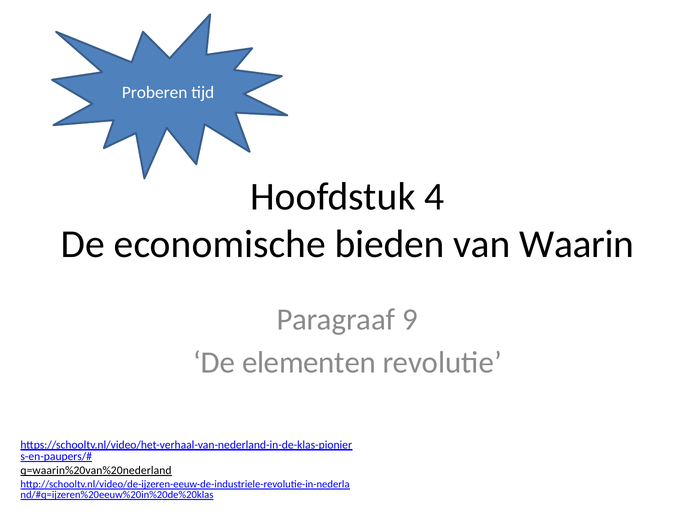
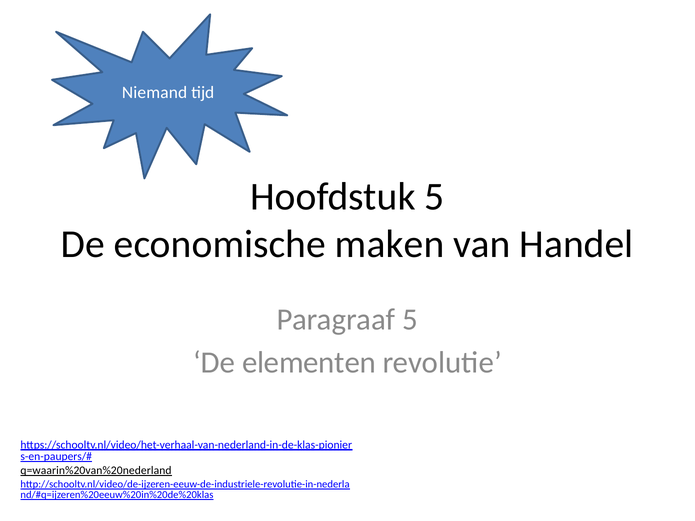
Proberen: Proberen -> Niemand
Hoofdstuk 4: 4 -> 5
bieden: bieden -> maken
Waarin: Waarin -> Handel
Paragraaf 9: 9 -> 5
